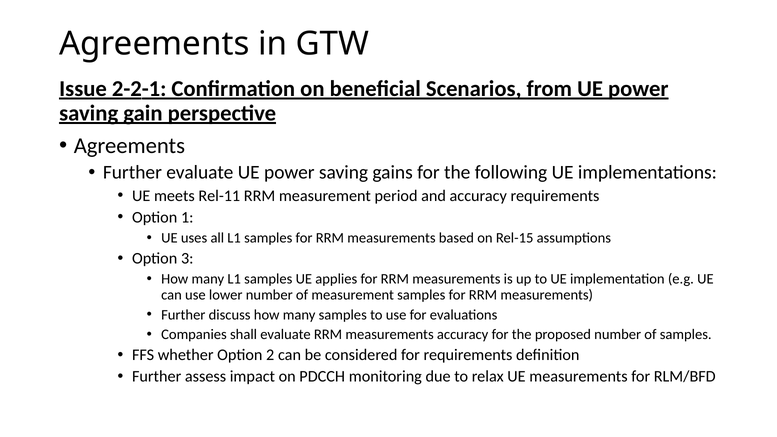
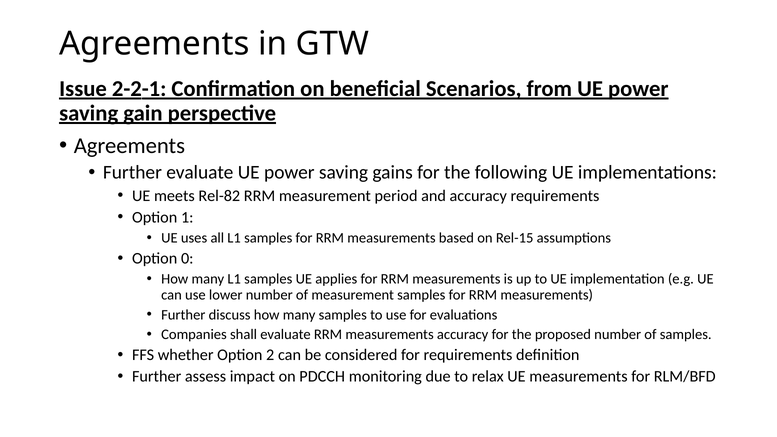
Rel-11: Rel-11 -> Rel-82
3: 3 -> 0
